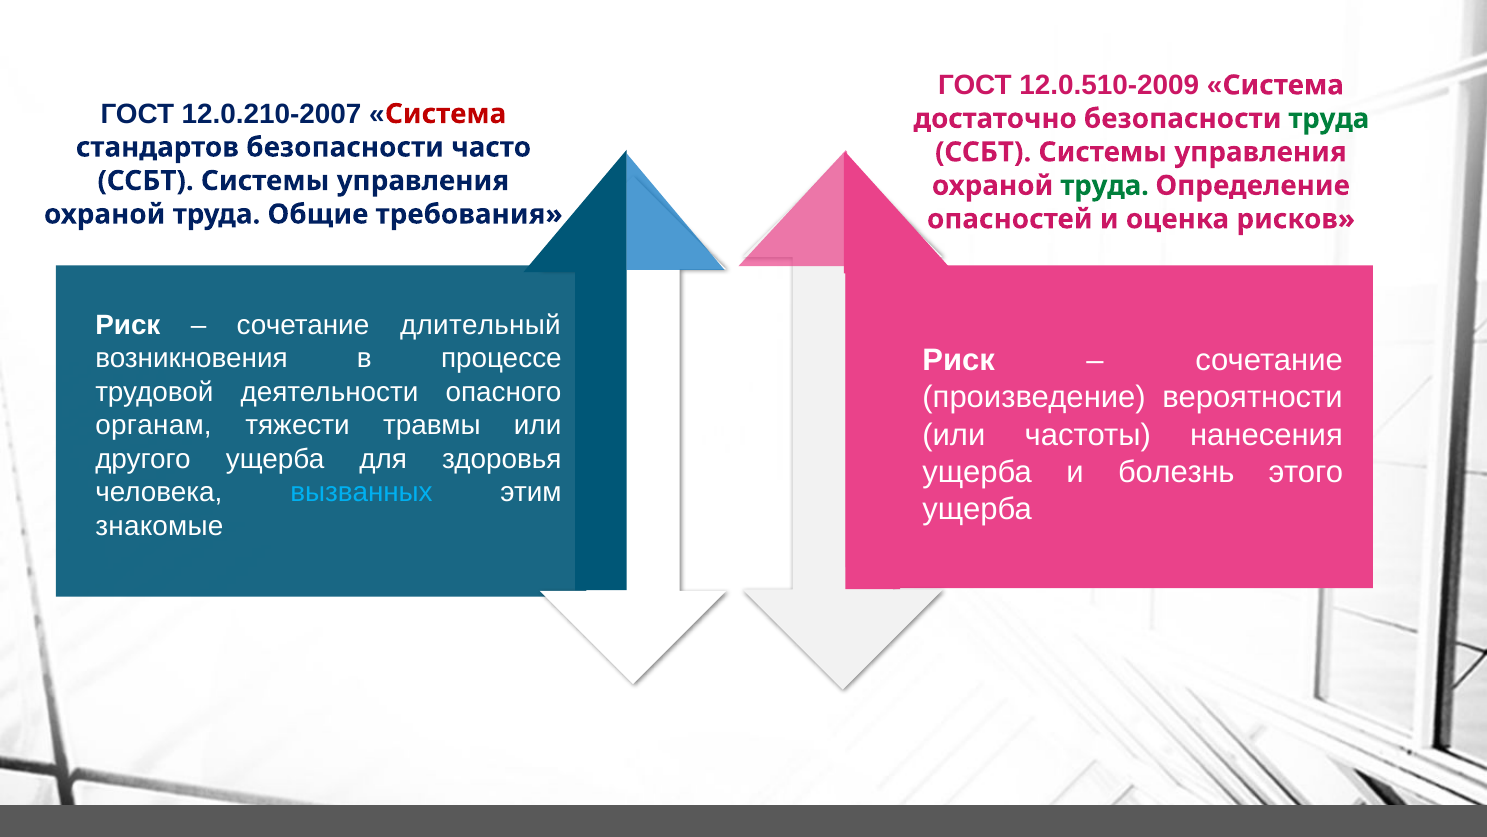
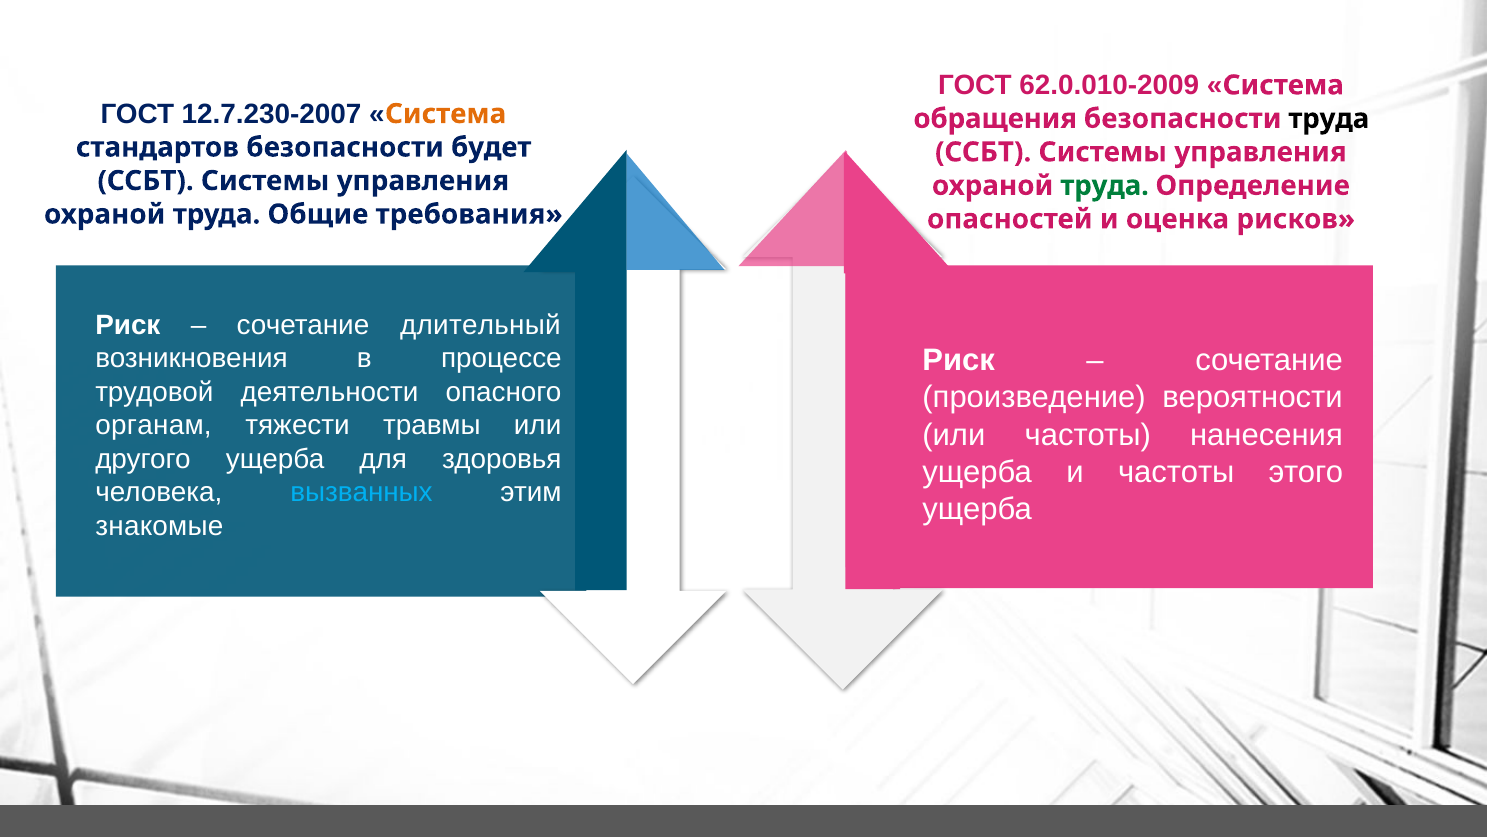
12.0.510-2009: 12.0.510-2009 -> 62.0.010-2009
12.0.210-2007: 12.0.210-2007 -> 12.7.230-2007
Система at (446, 114) colour: red -> orange
достаточно: достаточно -> обращения
труда at (1329, 119) colour: green -> black
часто: часто -> будет
и болезнь: болезнь -> частоты
